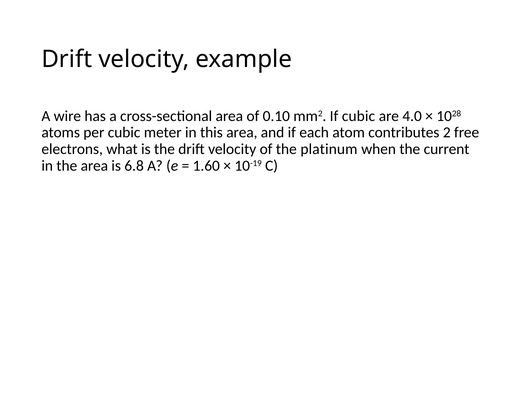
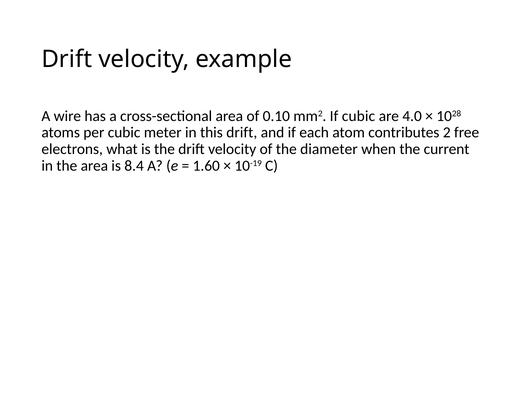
this area: area -> drift
platinum: platinum -> diameter
6.8: 6.8 -> 8.4
